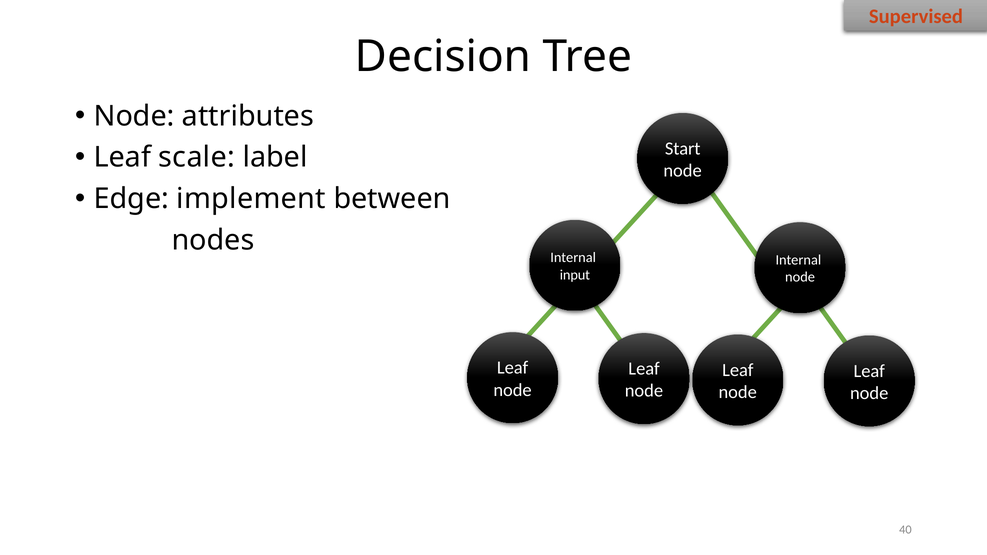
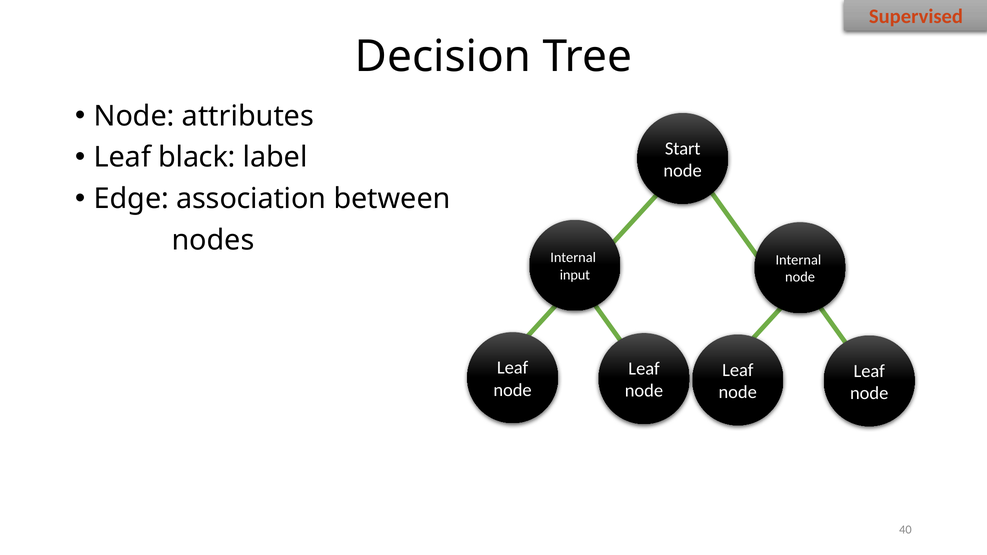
scale: scale -> black
implement: implement -> association
